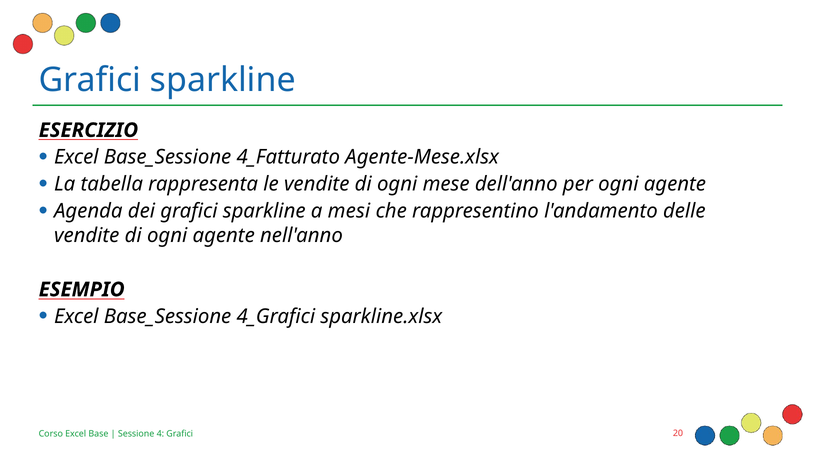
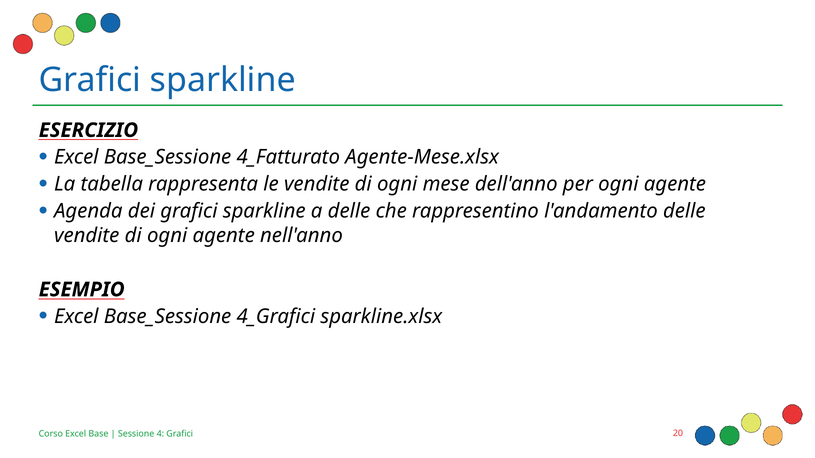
a mesi: mesi -> delle
